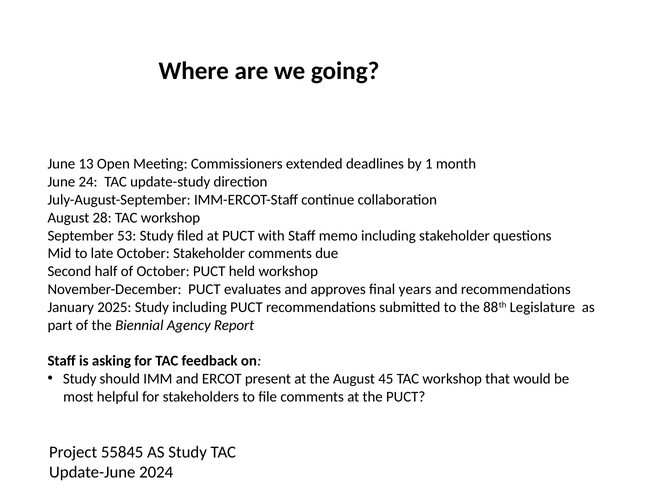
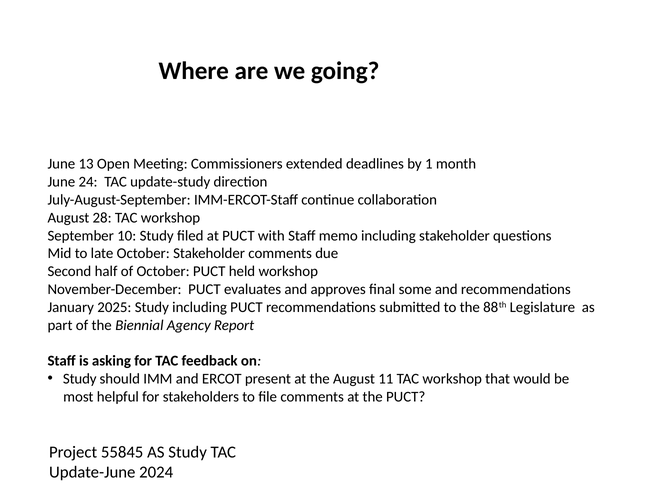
53: 53 -> 10
years: years -> some
45: 45 -> 11
